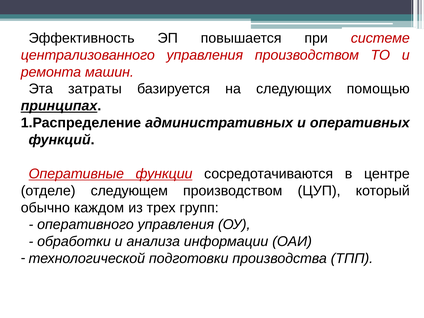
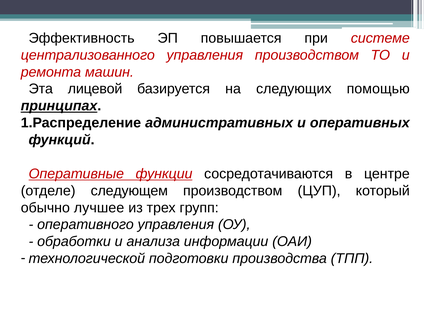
затраты: затраты -> лицевой
каждом: каждом -> лучшее
